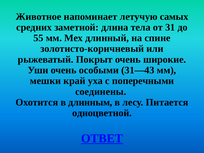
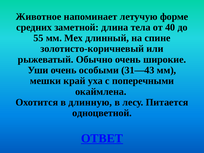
самых: самых -> форме
31: 31 -> 40
Покрыт: Покрыт -> Обычно
соединены: соединены -> окаймлена
длинным: длинным -> длинную
